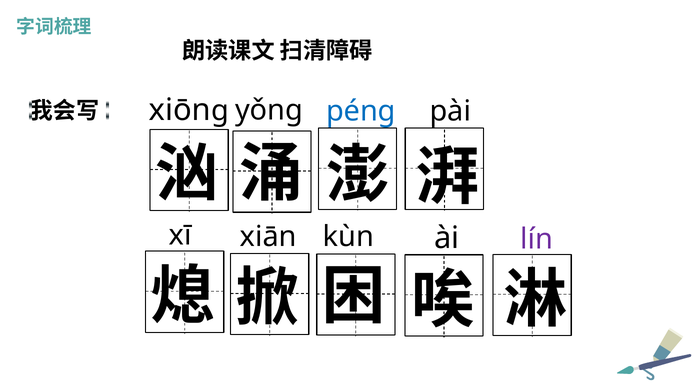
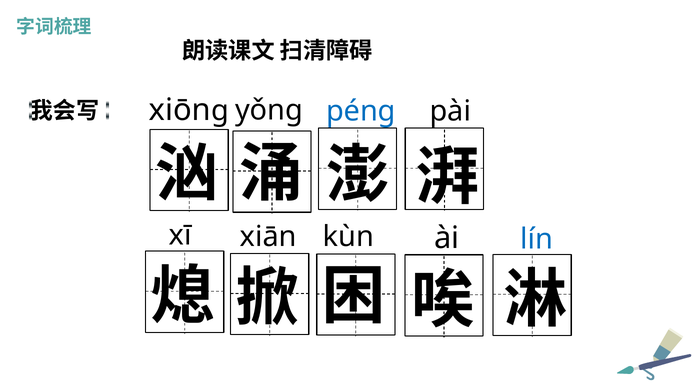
lín colour: purple -> blue
